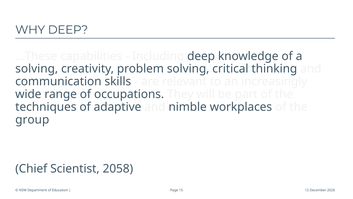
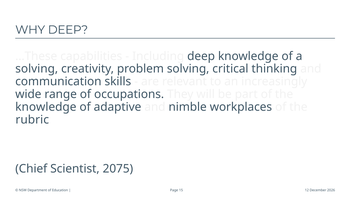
techniques at (46, 107): techniques -> knowledge
group: group -> rubric
2058: 2058 -> 2075
